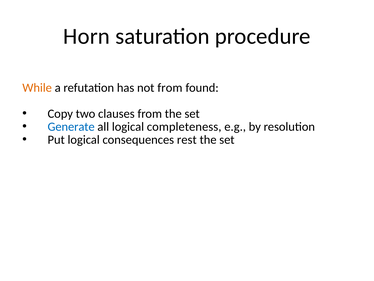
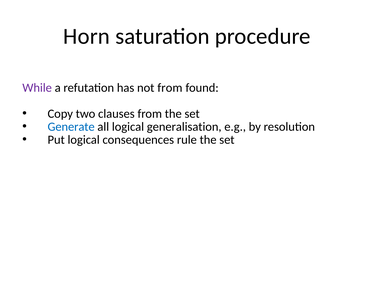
While colour: orange -> purple
completeness: completeness -> generalisation
rest: rest -> rule
